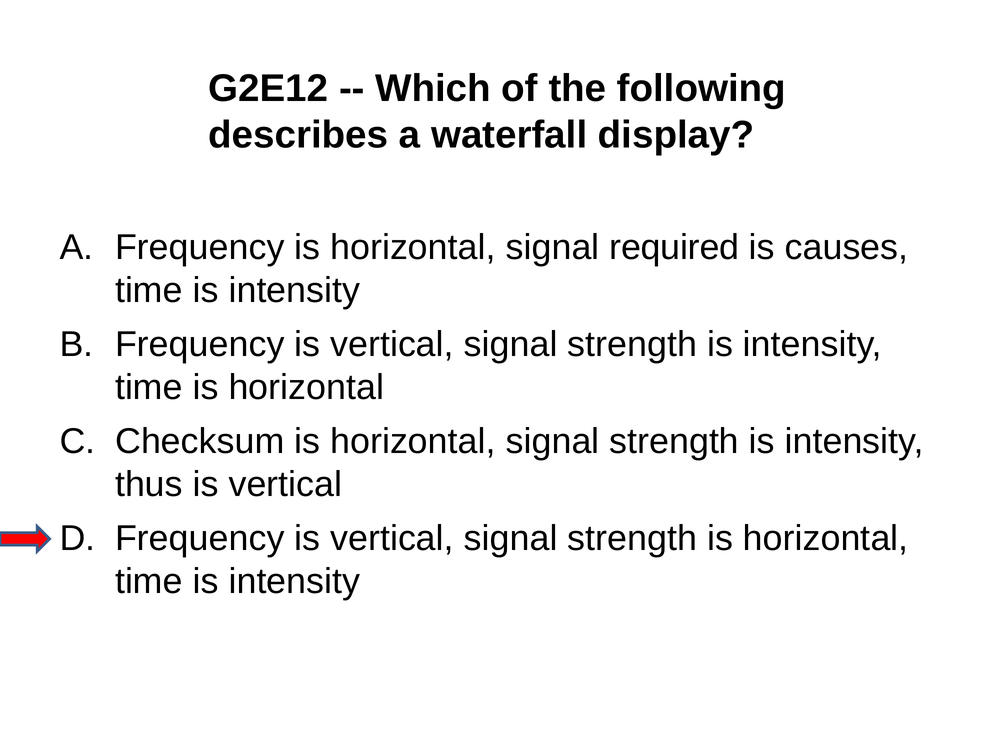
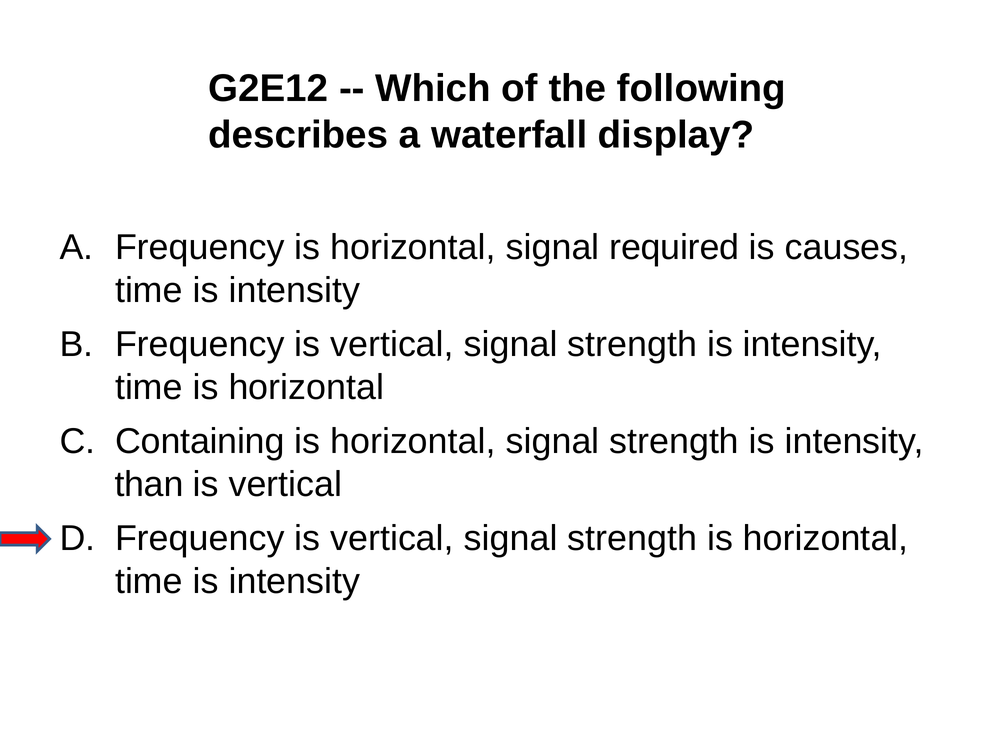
Checksum: Checksum -> Containing
thus: thus -> than
